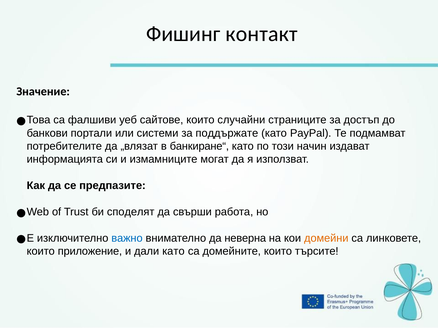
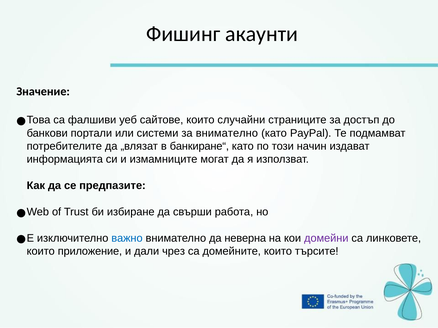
контакт: контакт -> акаунти
за поддържате: поддържате -> внимателно
споделят: споделят -> избиране
домейни colour: orange -> purple
дали като: като -> чрез
